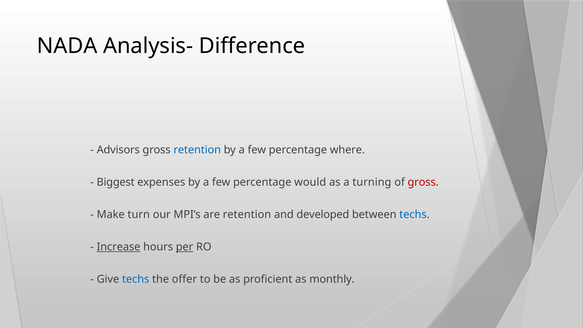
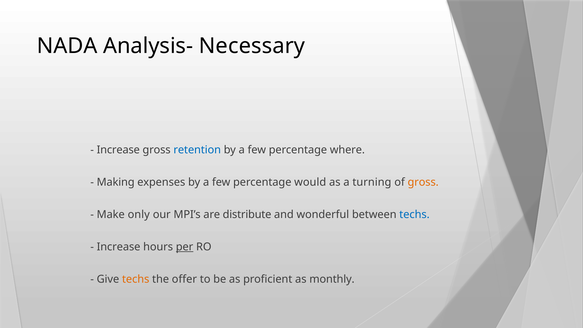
Difference: Difference -> Necessary
Advisors at (118, 150): Advisors -> Increase
Biggest: Biggest -> Making
gross at (423, 182) colour: red -> orange
turn: turn -> only
are retention: retention -> distribute
developed: developed -> wonderful
Increase at (119, 247) underline: present -> none
techs at (136, 279) colour: blue -> orange
